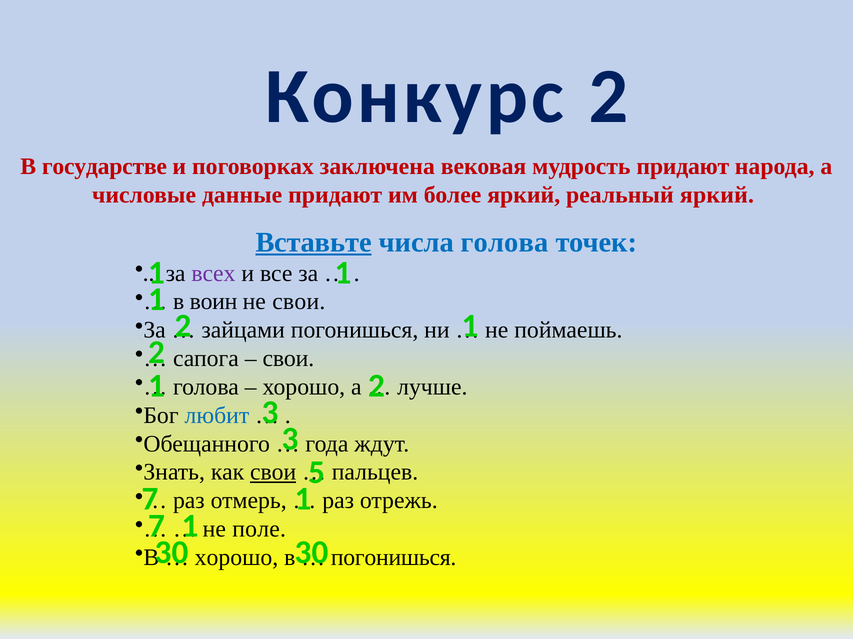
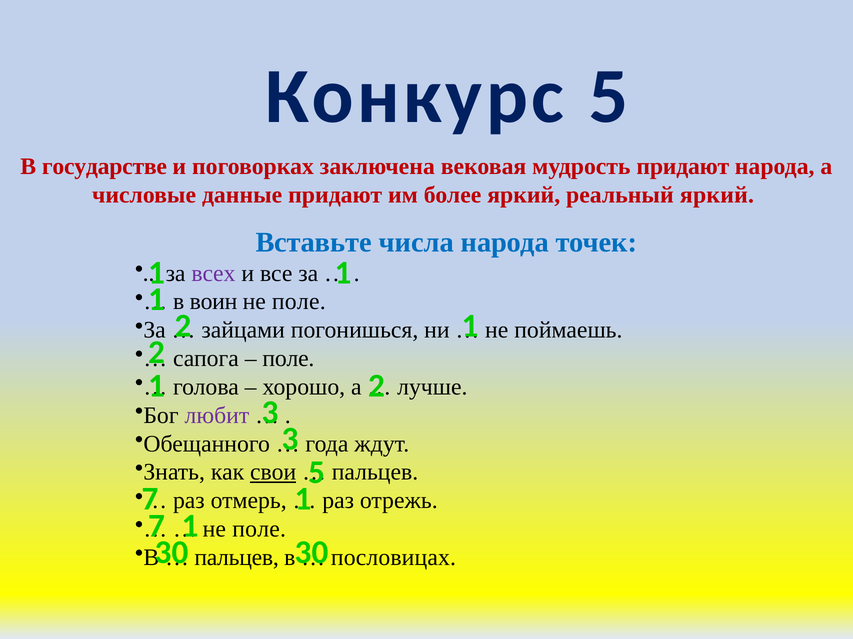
Конкурс 2: 2 -> 5
Вставьте underline: present -> none
числа голова: голова -> народа
свои at (299, 302): свои -> поле
свои at (288, 359): свои -> поле
любит colour: blue -> purple
хорошо at (236, 558): хорошо -> пальцев
погонишься at (394, 558): погонишься -> пословицах
